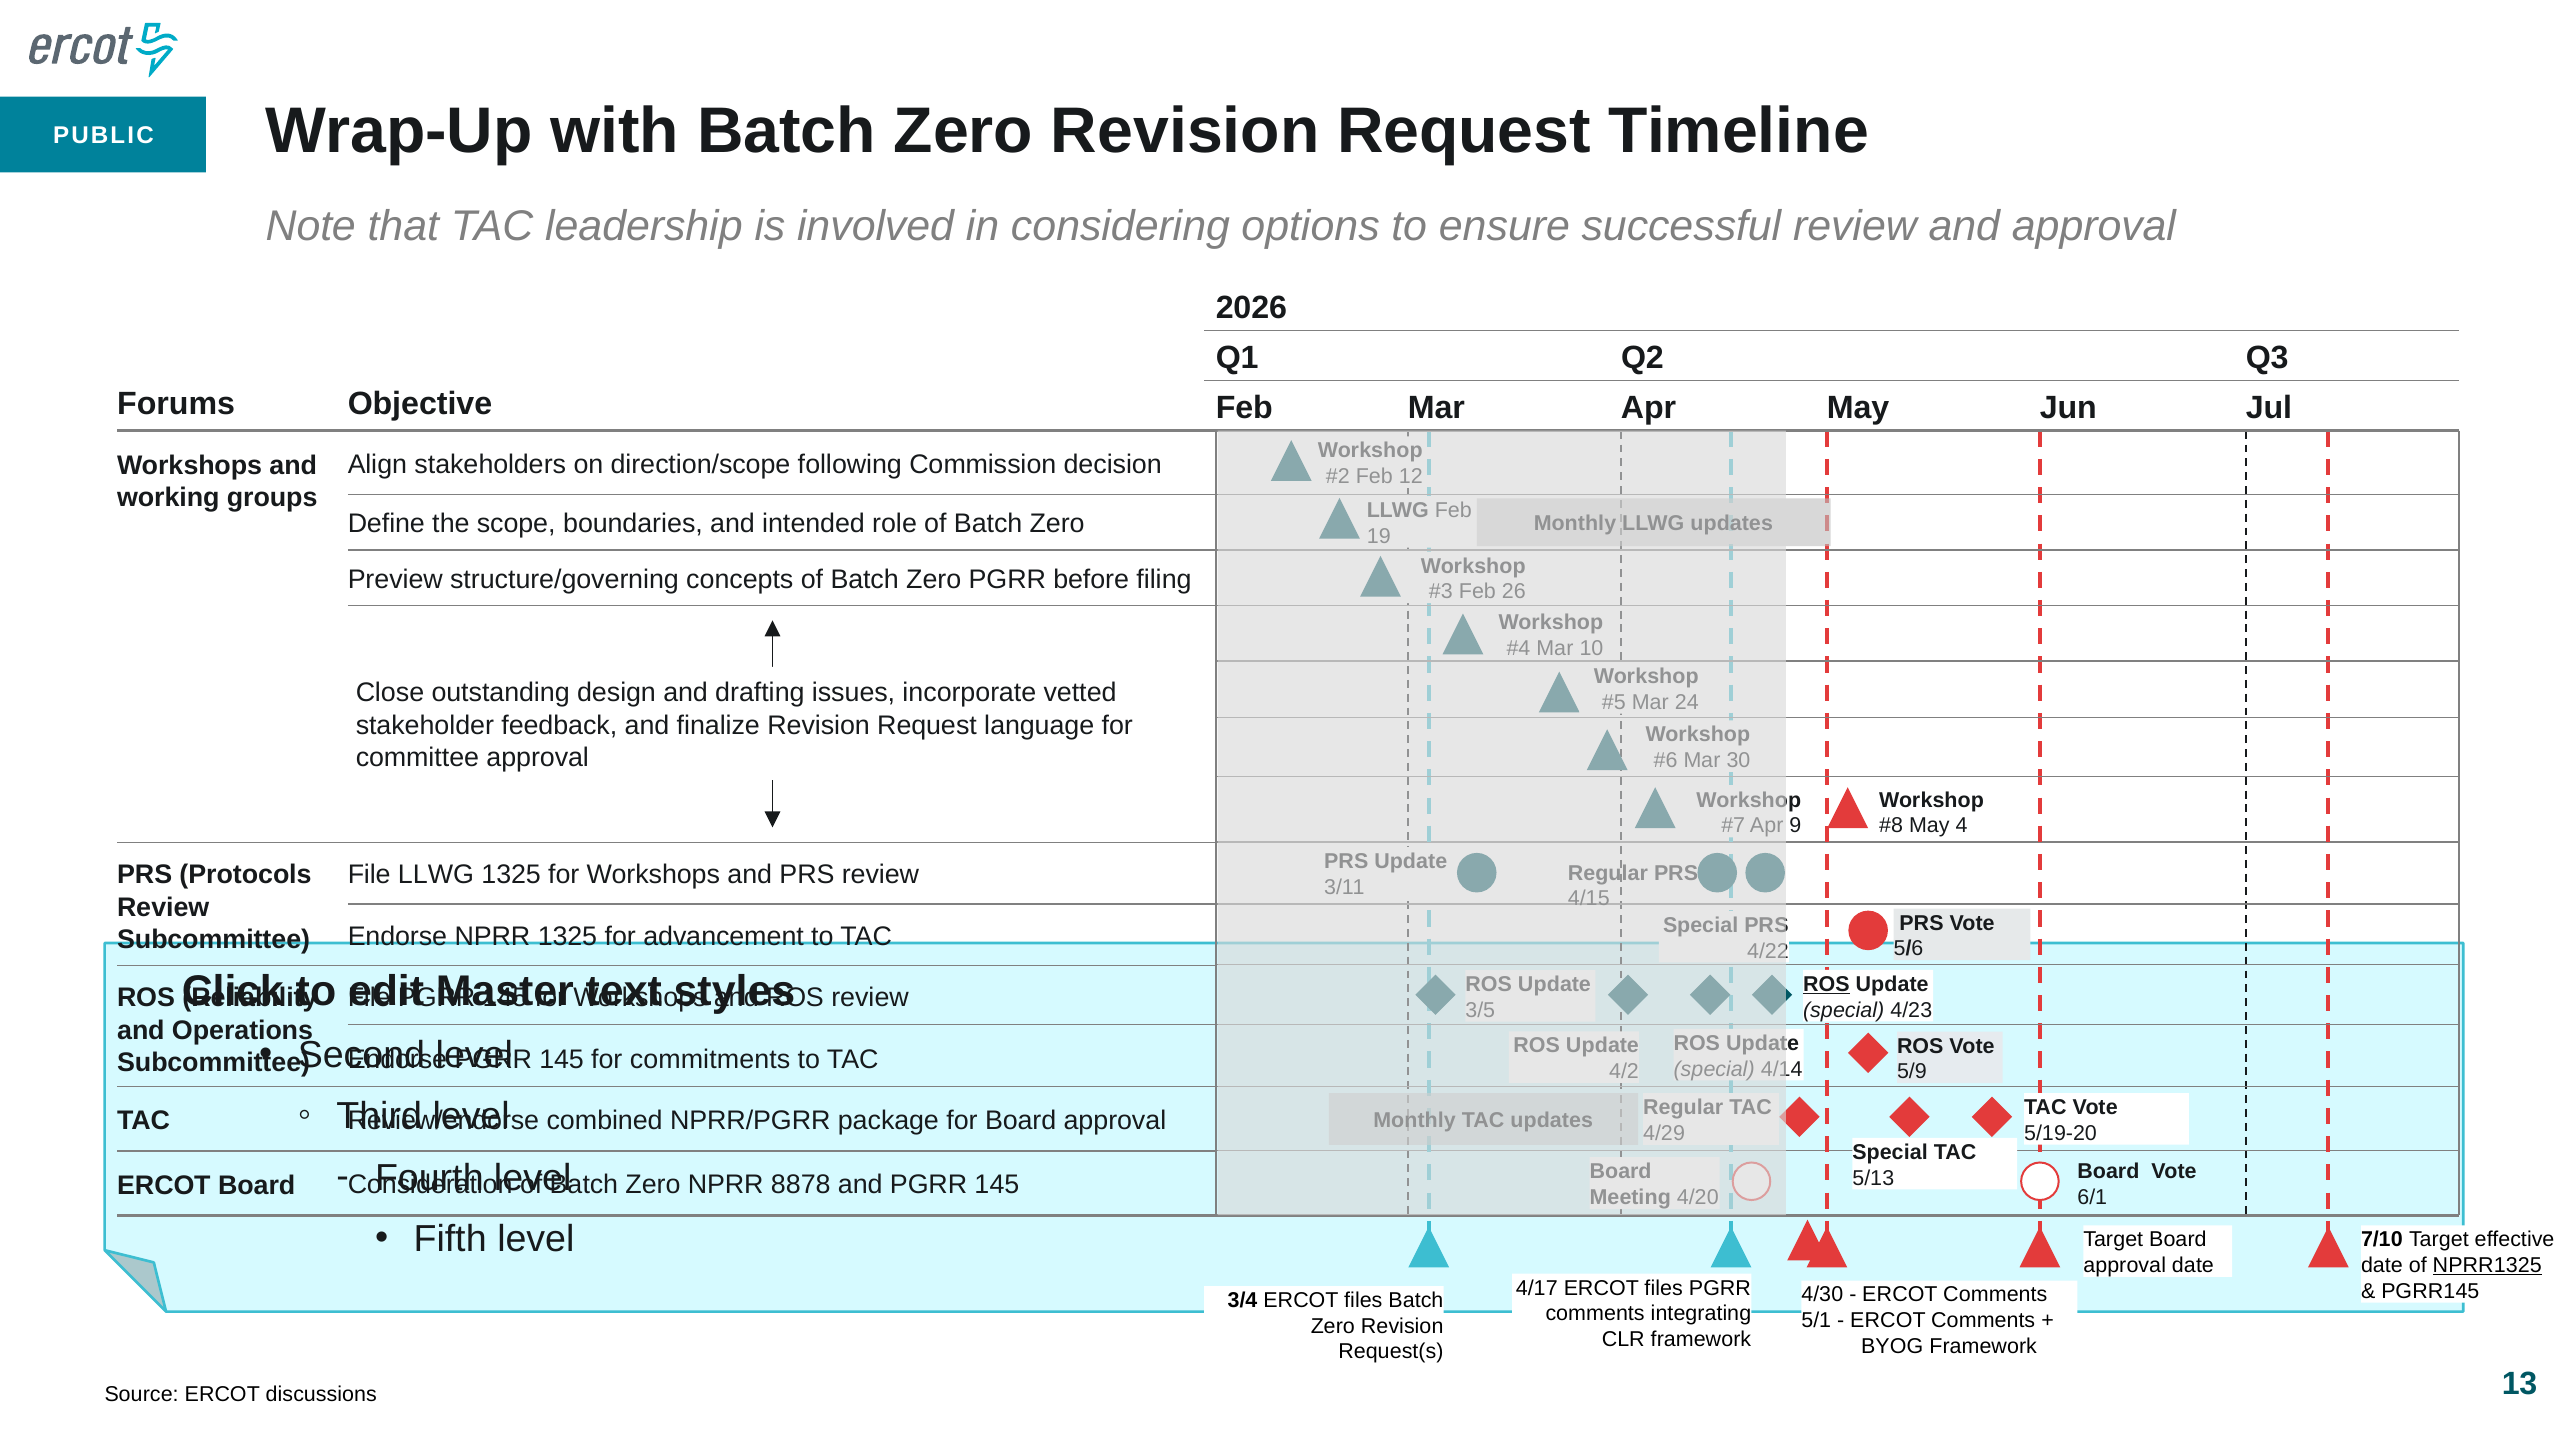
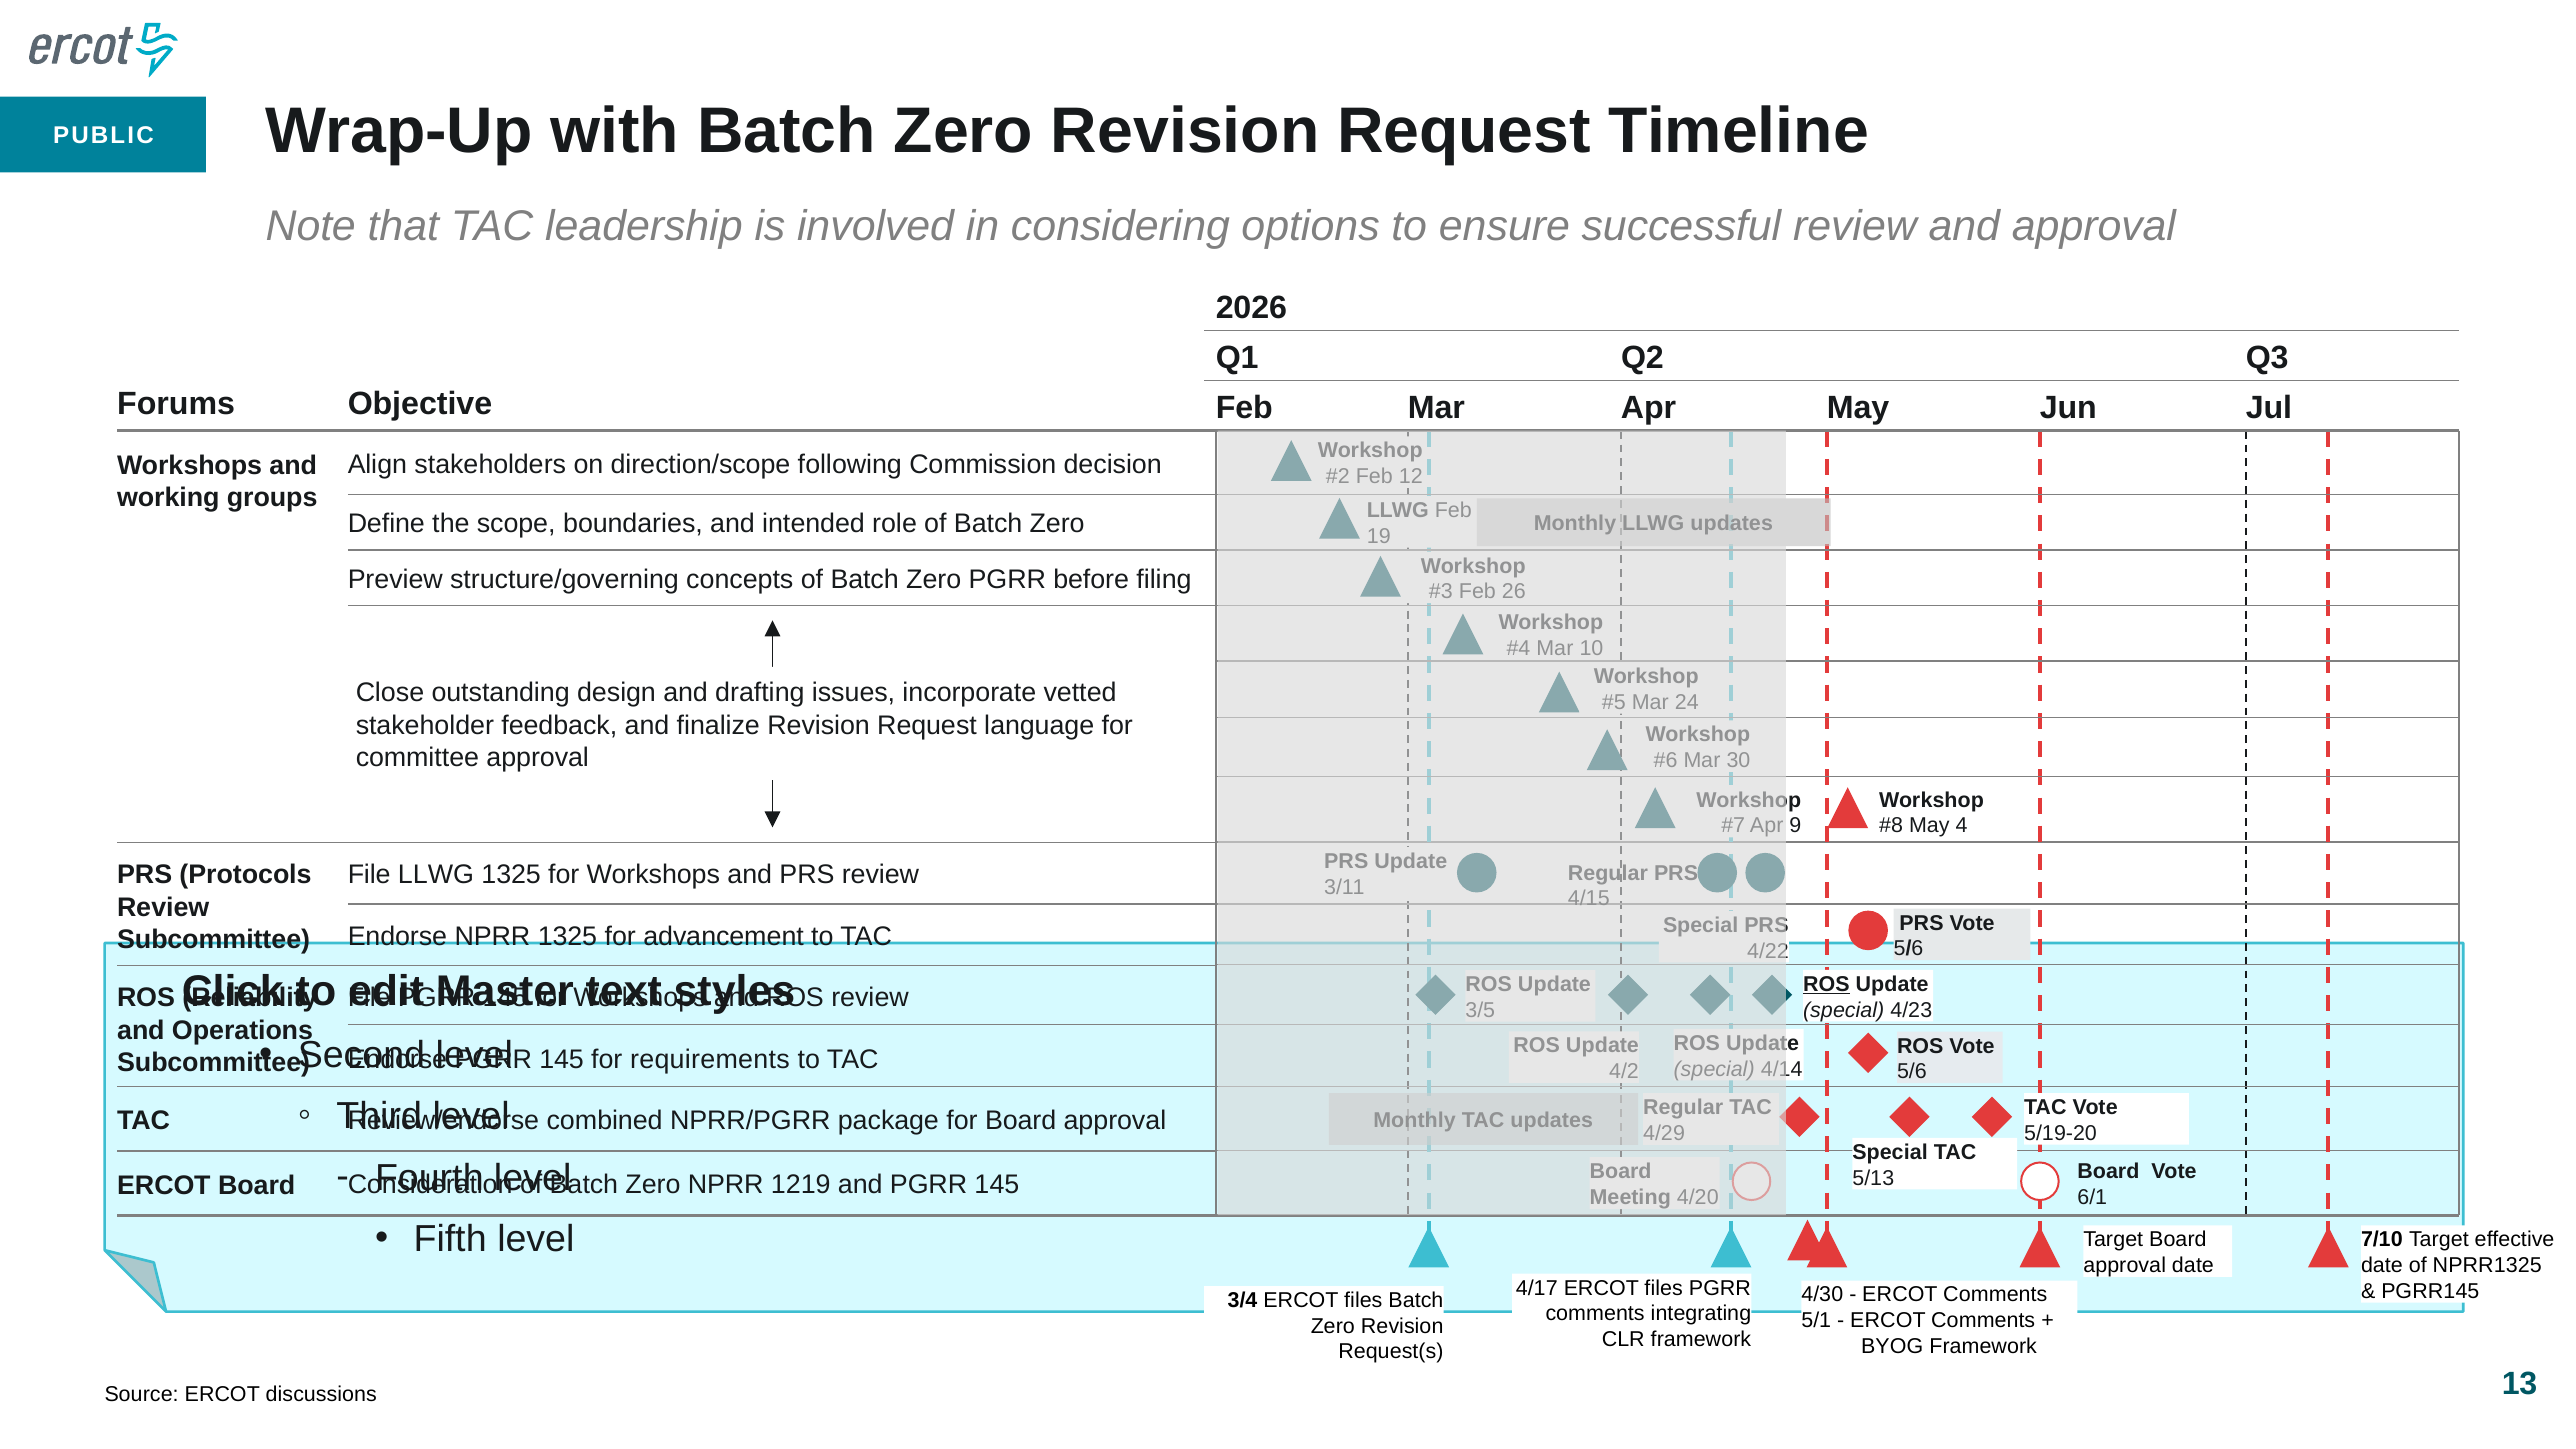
commitments: commitments -> requirements
5/9 at (1912, 1072): 5/9 -> 5/6
8878: 8878 -> 1219
NPRR1325 underline: present -> none
